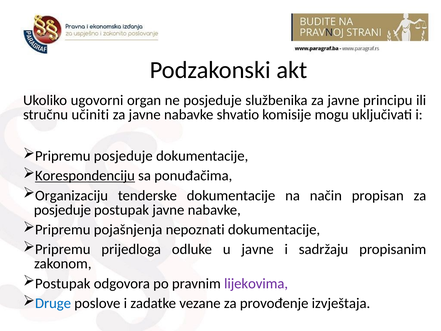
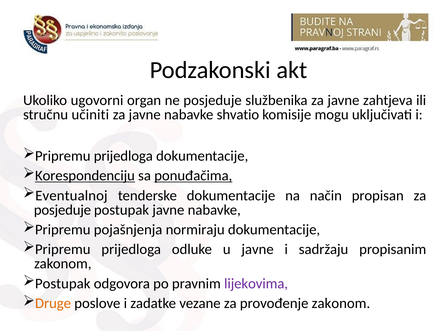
principu: principu -> zahtjeva
posjeduje at (123, 156): posjeduje -> prijedloga
ponuđačima underline: none -> present
Organizaciju: Organizaciju -> Eventualnoj
nepoznati: nepoznati -> normiraju
Druge colour: blue -> orange
provođenje izvještaja: izvještaja -> zakonom
